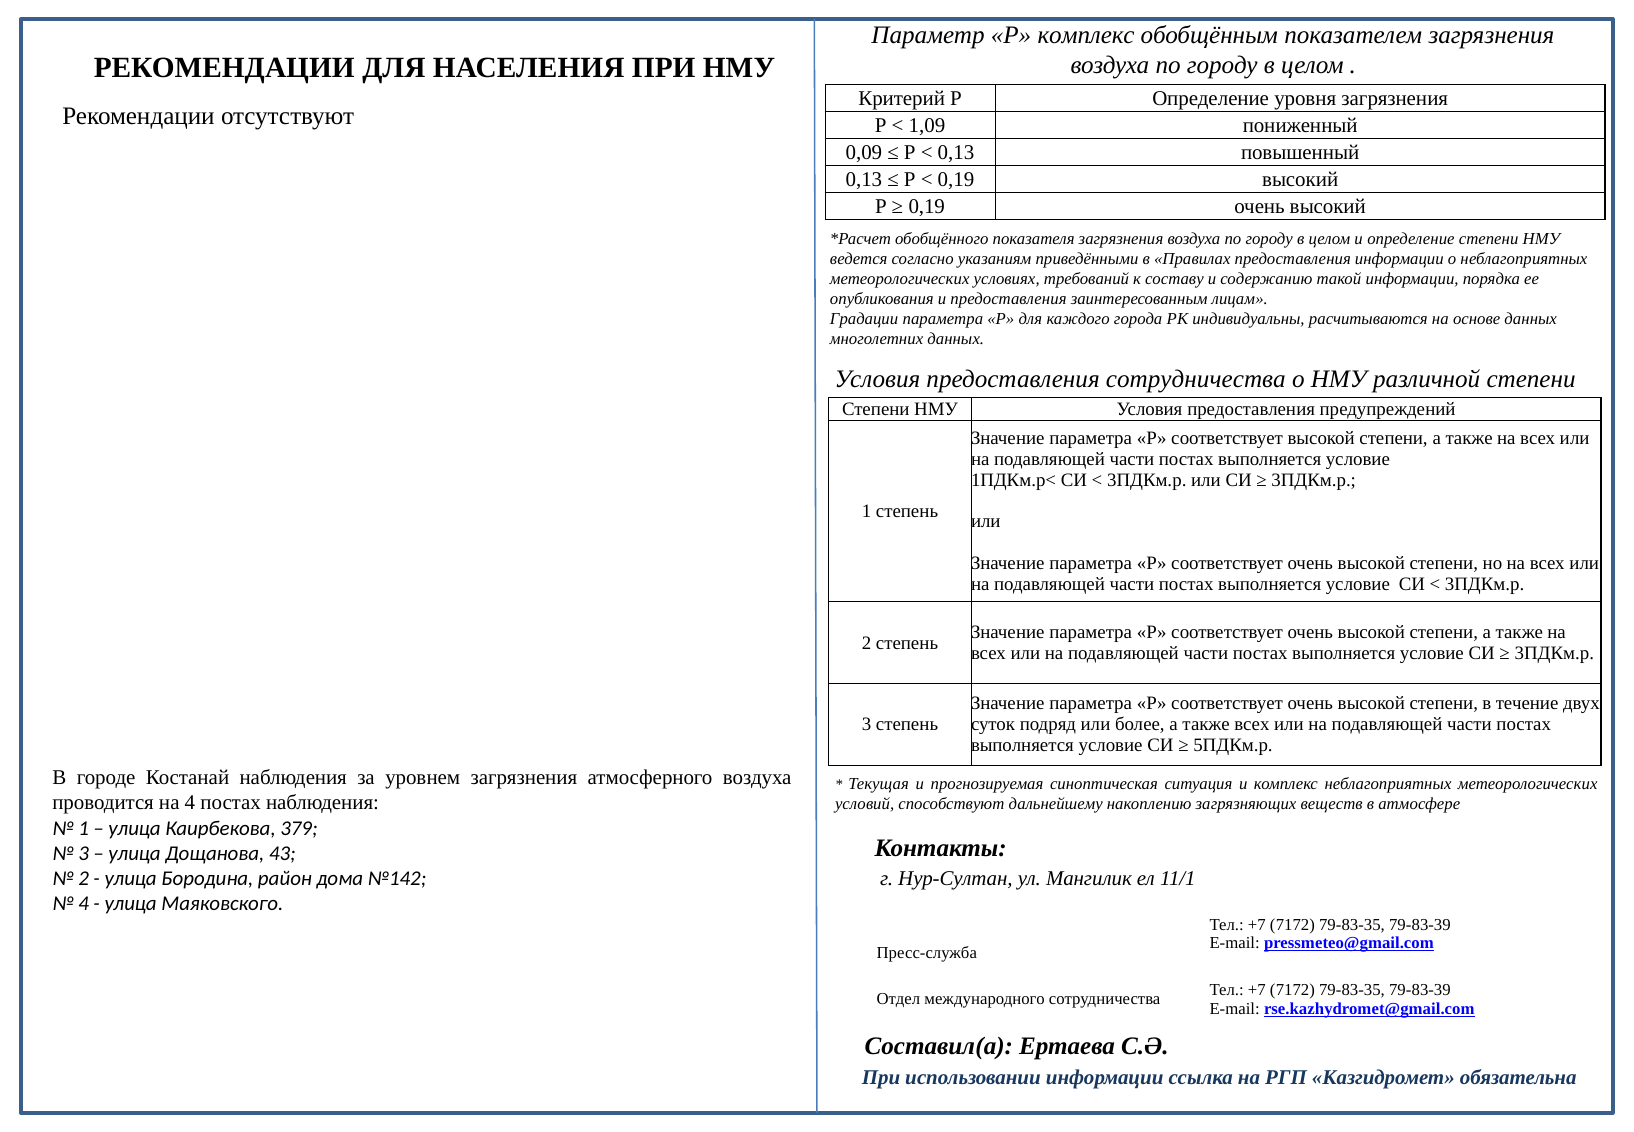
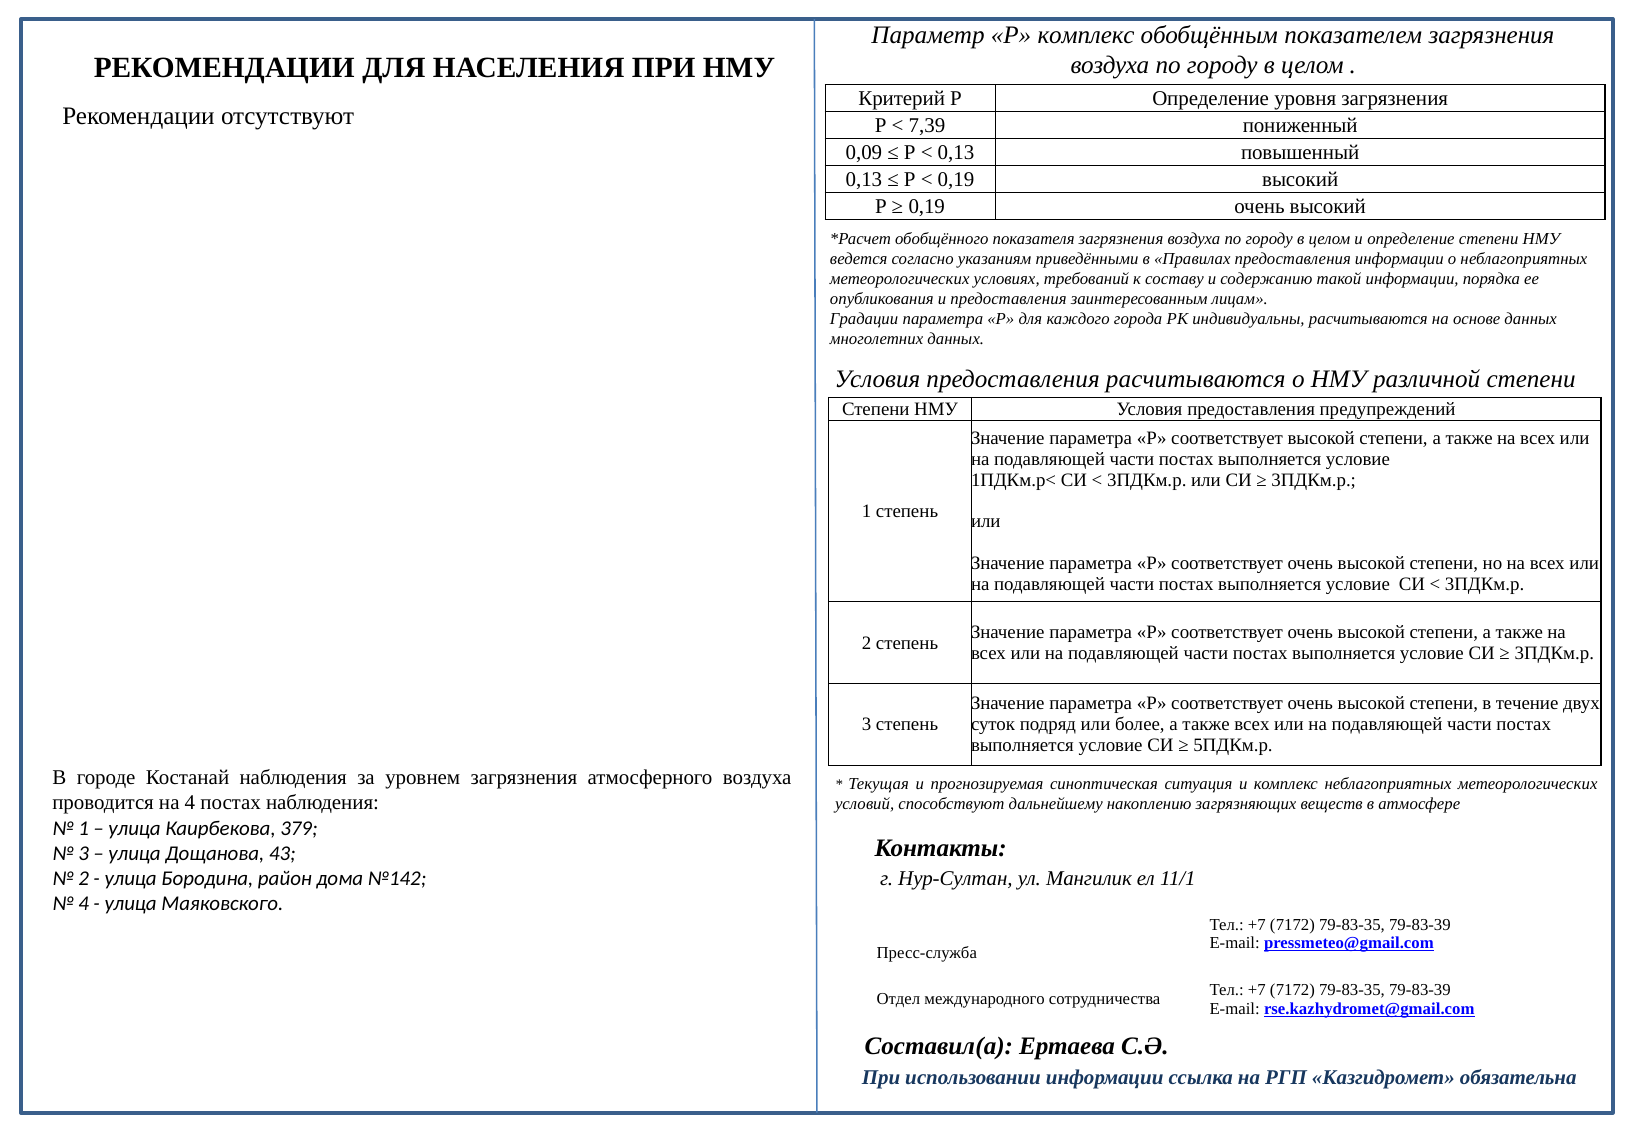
1,09: 1,09 -> 7,39
предоставления сотрудничества: сотрудничества -> расчитываются
